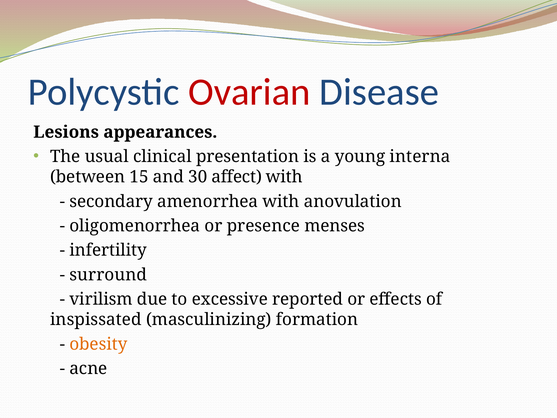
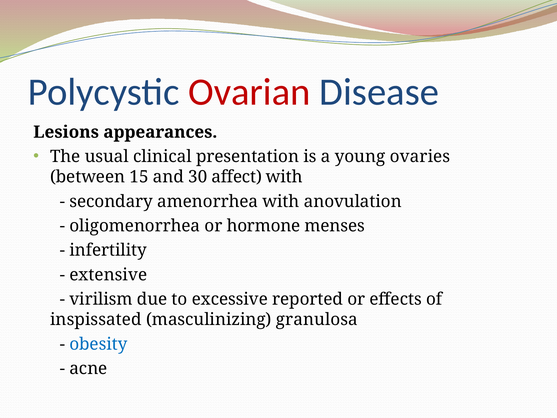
interna: interna -> ovaries
presence: presence -> hormone
surround: surround -> extensive
formation: formation -> granulosa
obesity colour: orange -> blue
